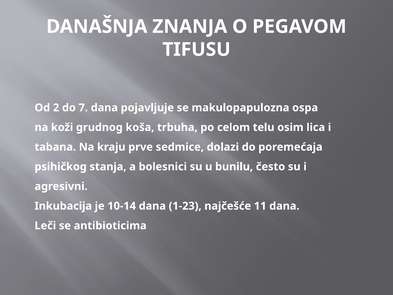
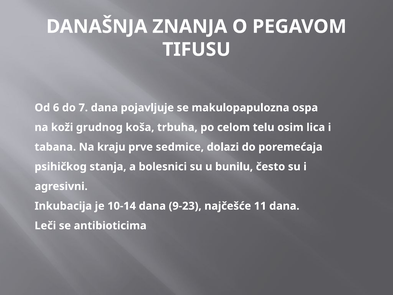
2: 2 -> 6
1-23: 1-23 -> 9-23
